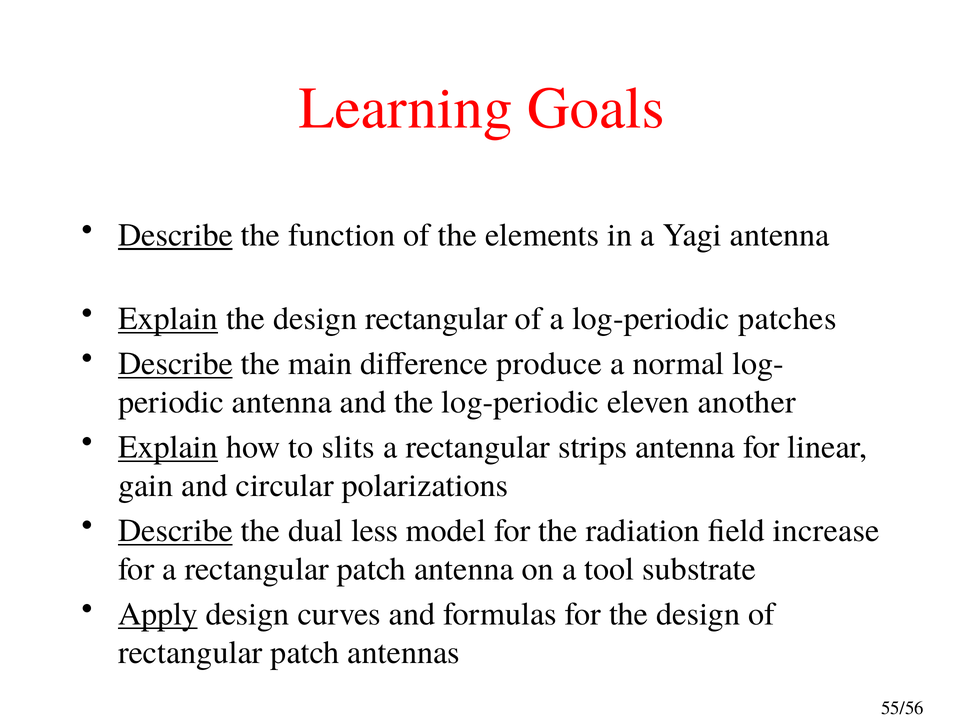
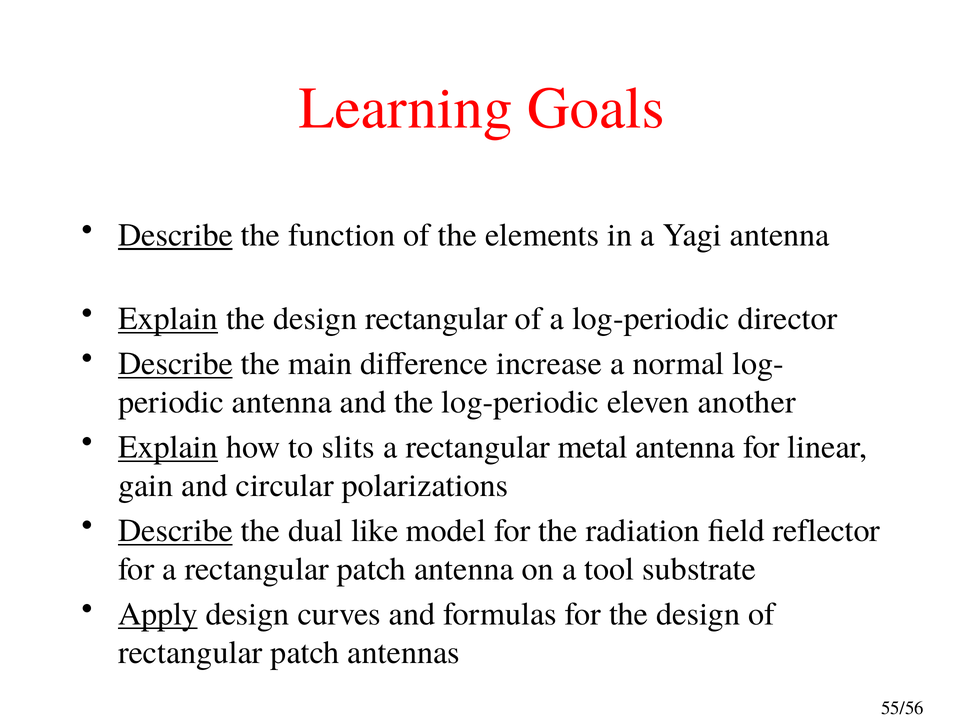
patches: patches -> director
produce: produce -> increase
strips: strips -> metal
less: less -> like
increase: increase -> reflector
